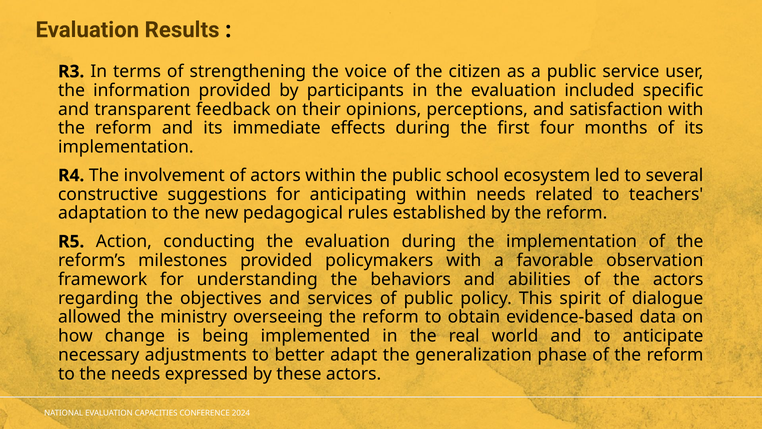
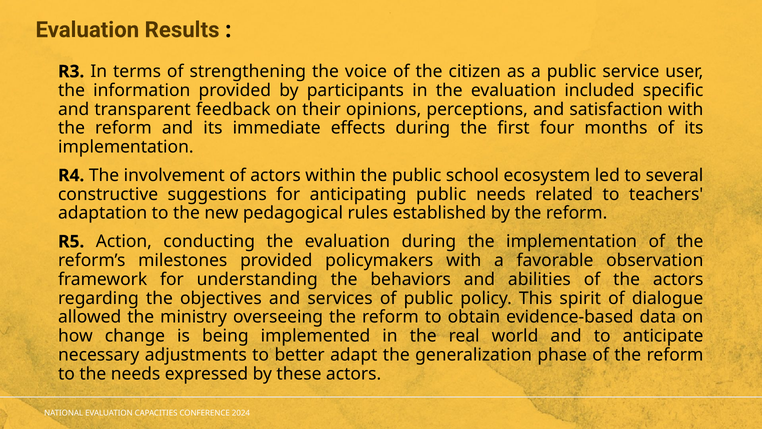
anticipating within: within -> public
